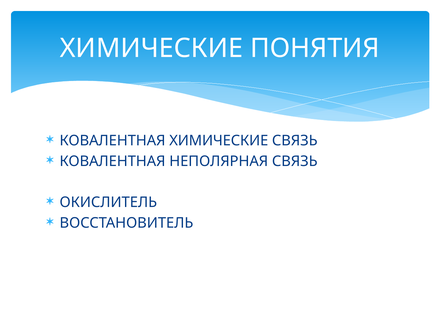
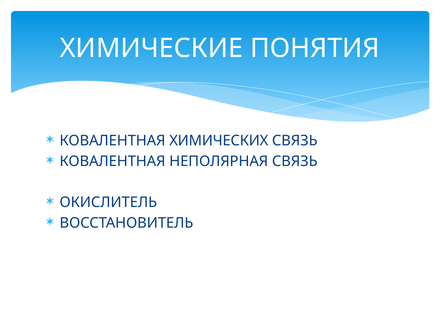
КОВАЛЕНТНАЯ ХИМИЧЕСКИЕ: ХИМИЧЕСКИЕ -> ХИМИЧЕСКИХ
